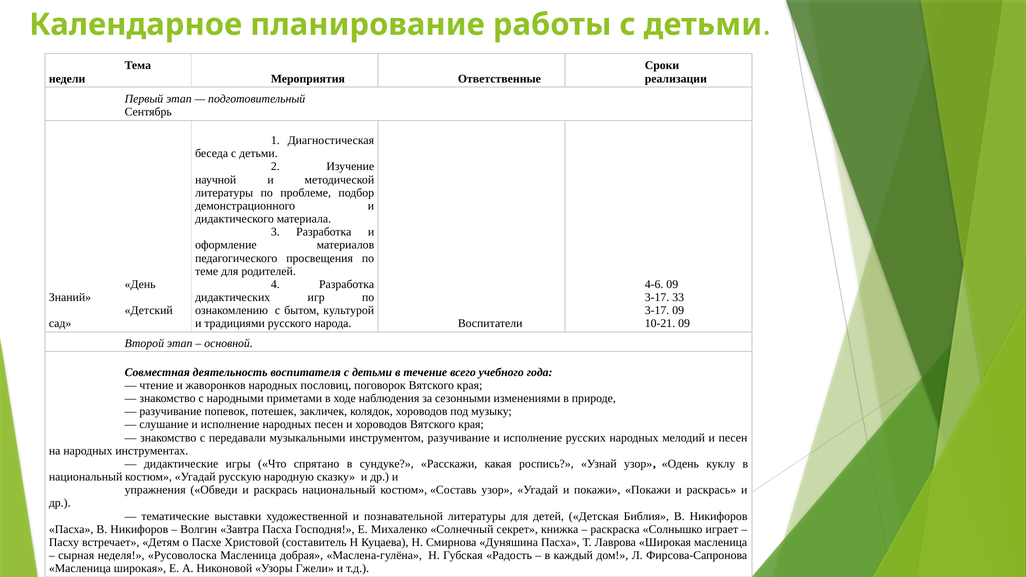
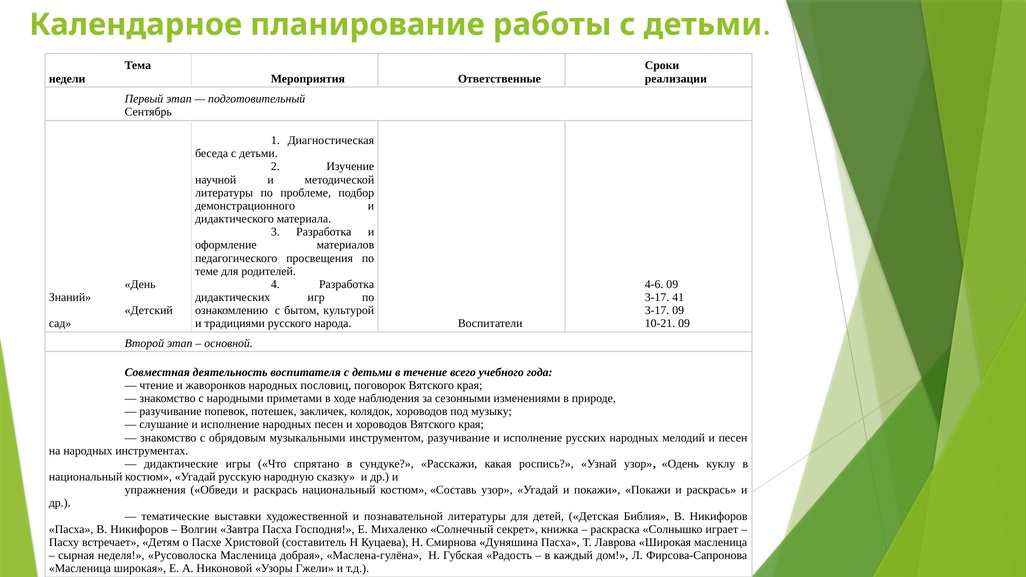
33: 33 -> 41
передавали: передавали -> обрядовым
